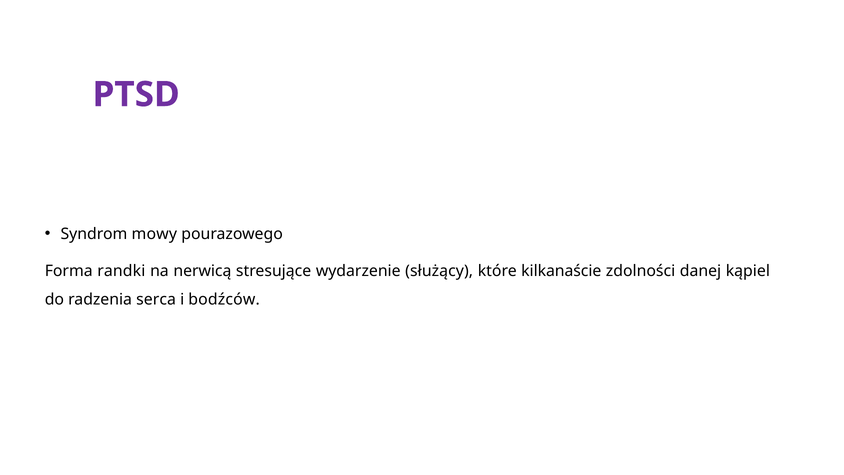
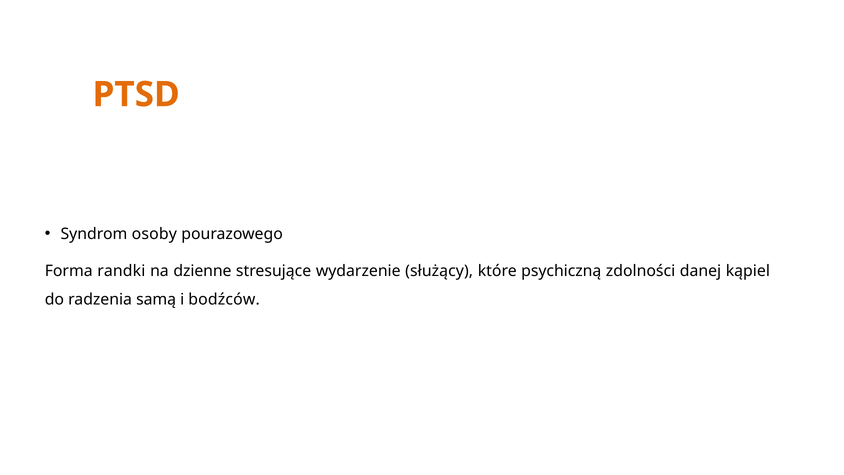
PTSD colour: purple -> orange
mowy: mowy -> osoby
nerwicą: nerwicą -> dzienne
kilkanaście: kilkanaście -> psychiczną
serca: serca -> samą
